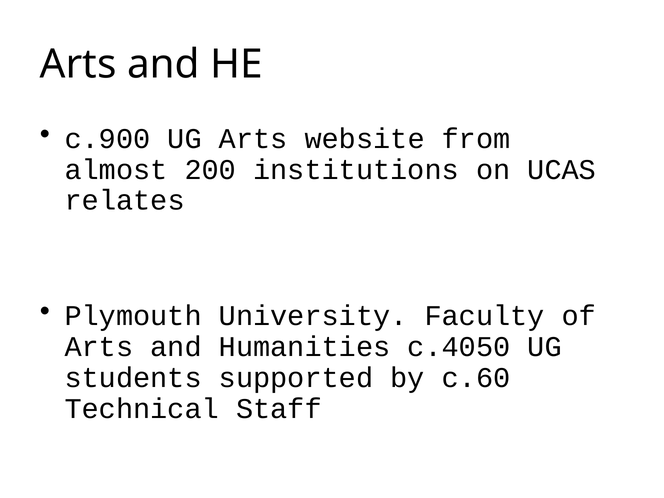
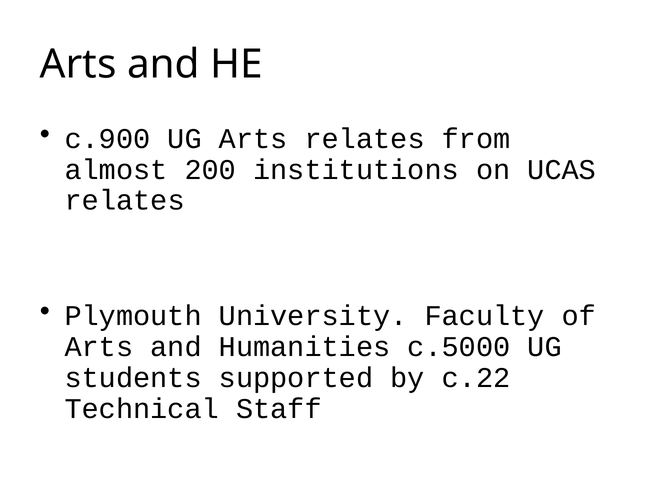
Arts website: website -> relates
c.4050: c.4050 -> c.5000
c.60: c.60 -> c.22
